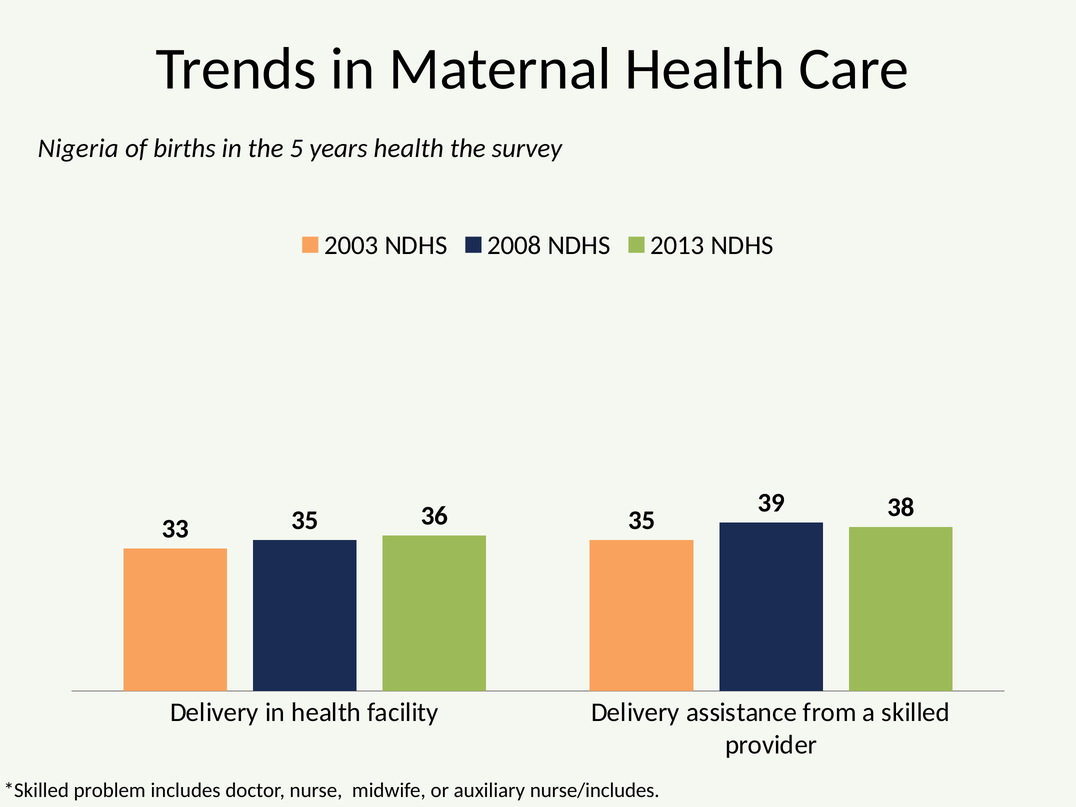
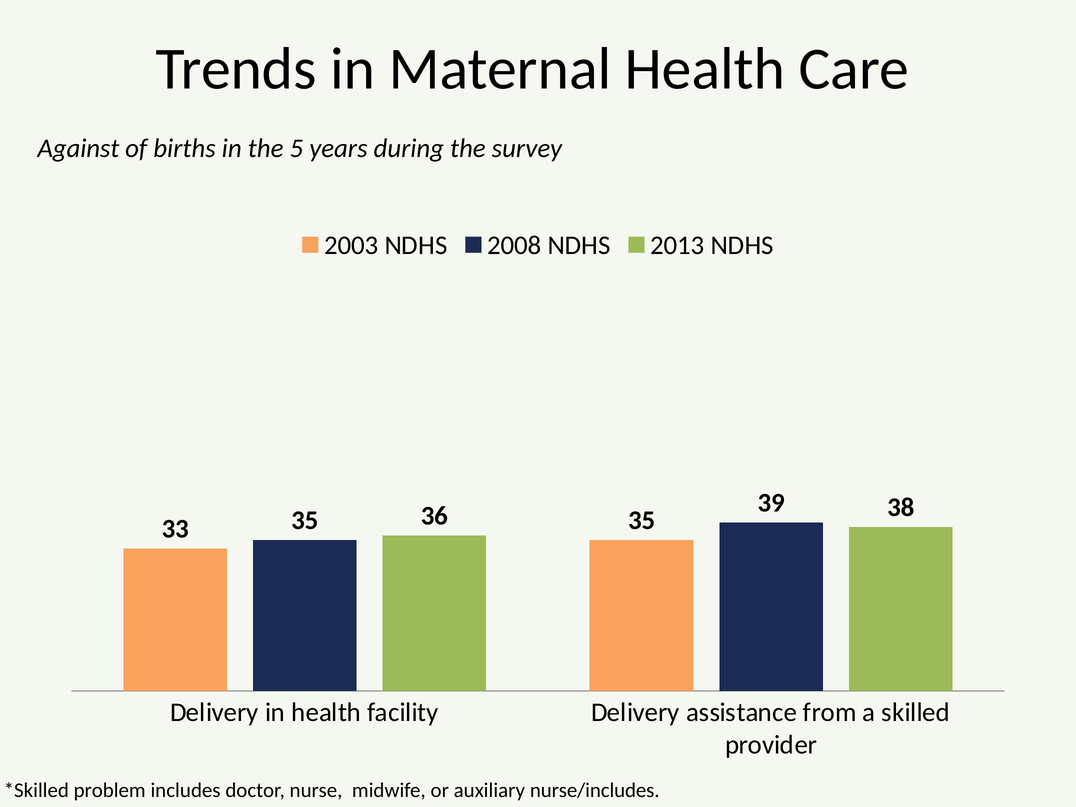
Nigeria: Nigeria -> Against
years health: health -> during
